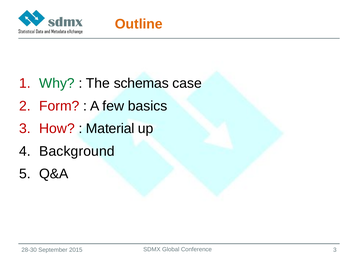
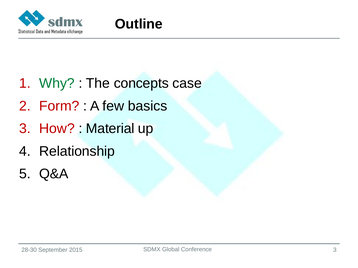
Outline colour: orange -> black
schemas: schemas -> concepts
Background: Background -> Relationship
